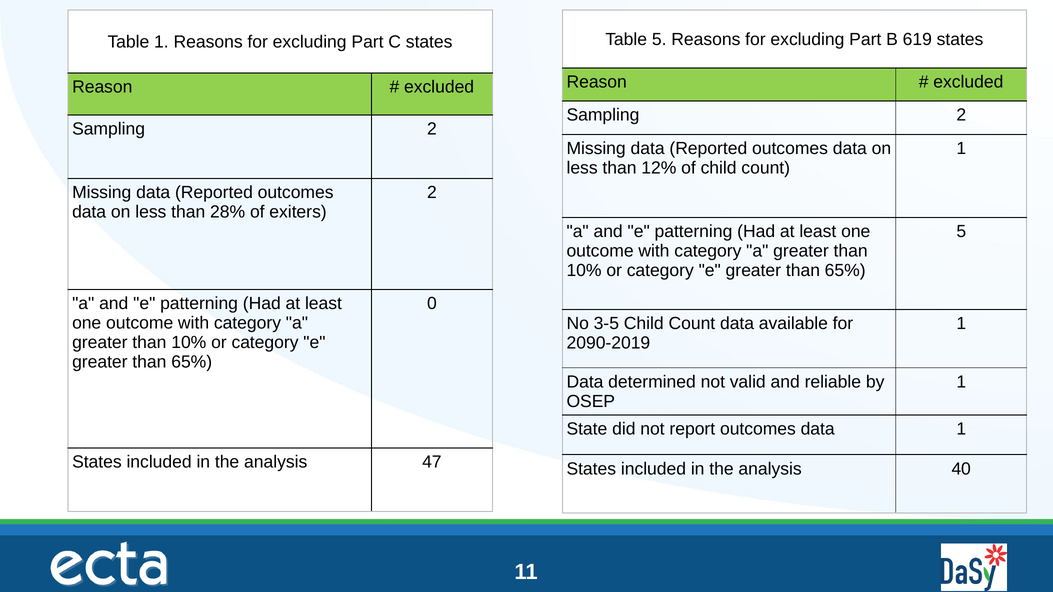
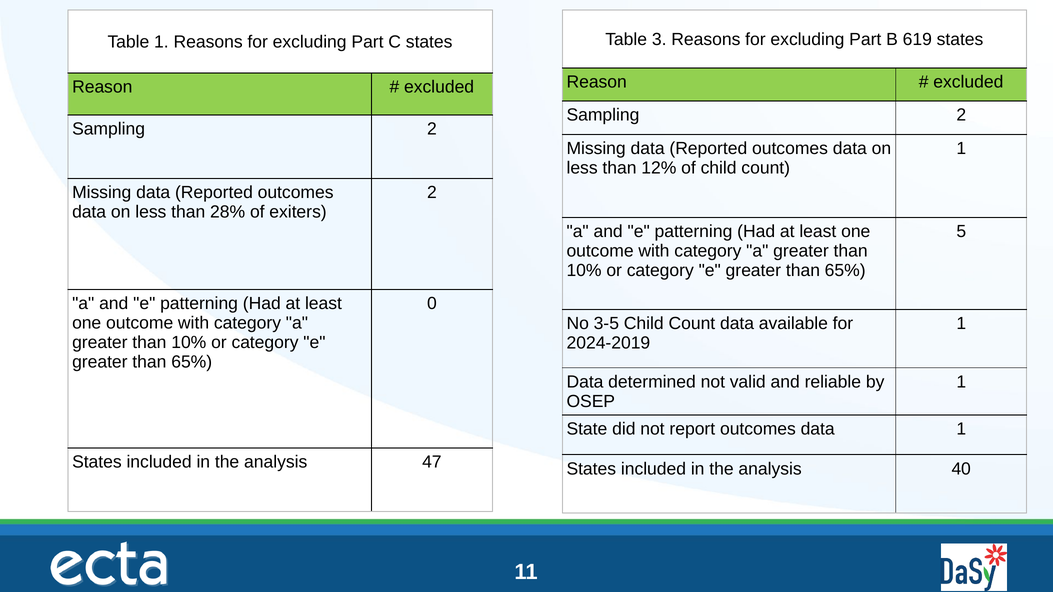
Table 5: 5 -> 3
2090-2019: 2090-2019 -> 2024-2019
